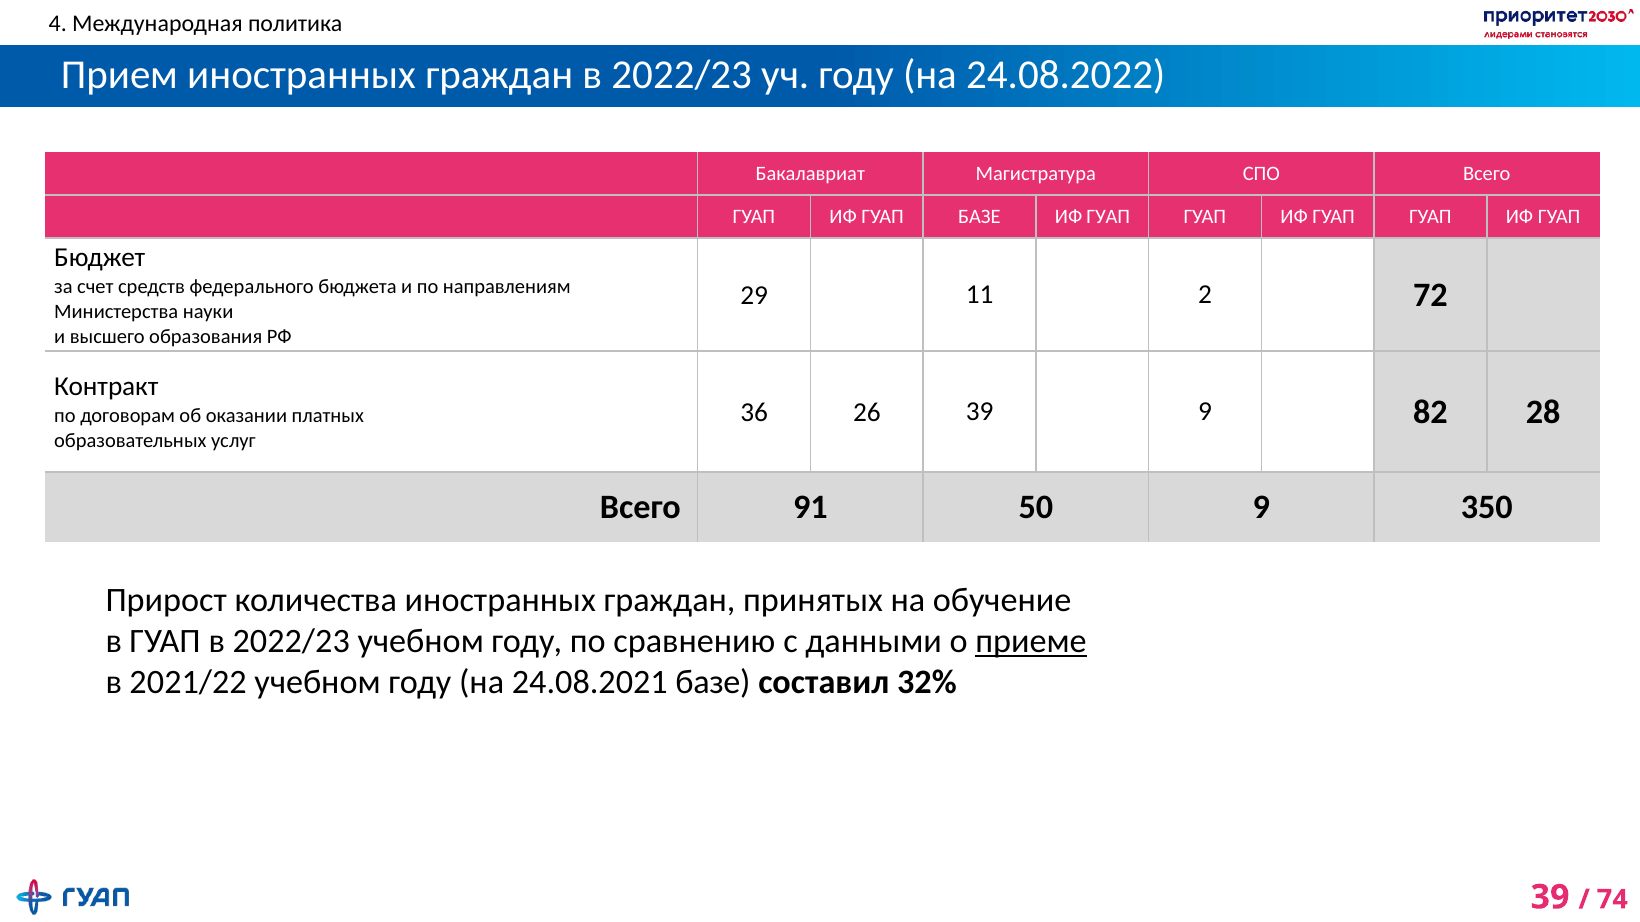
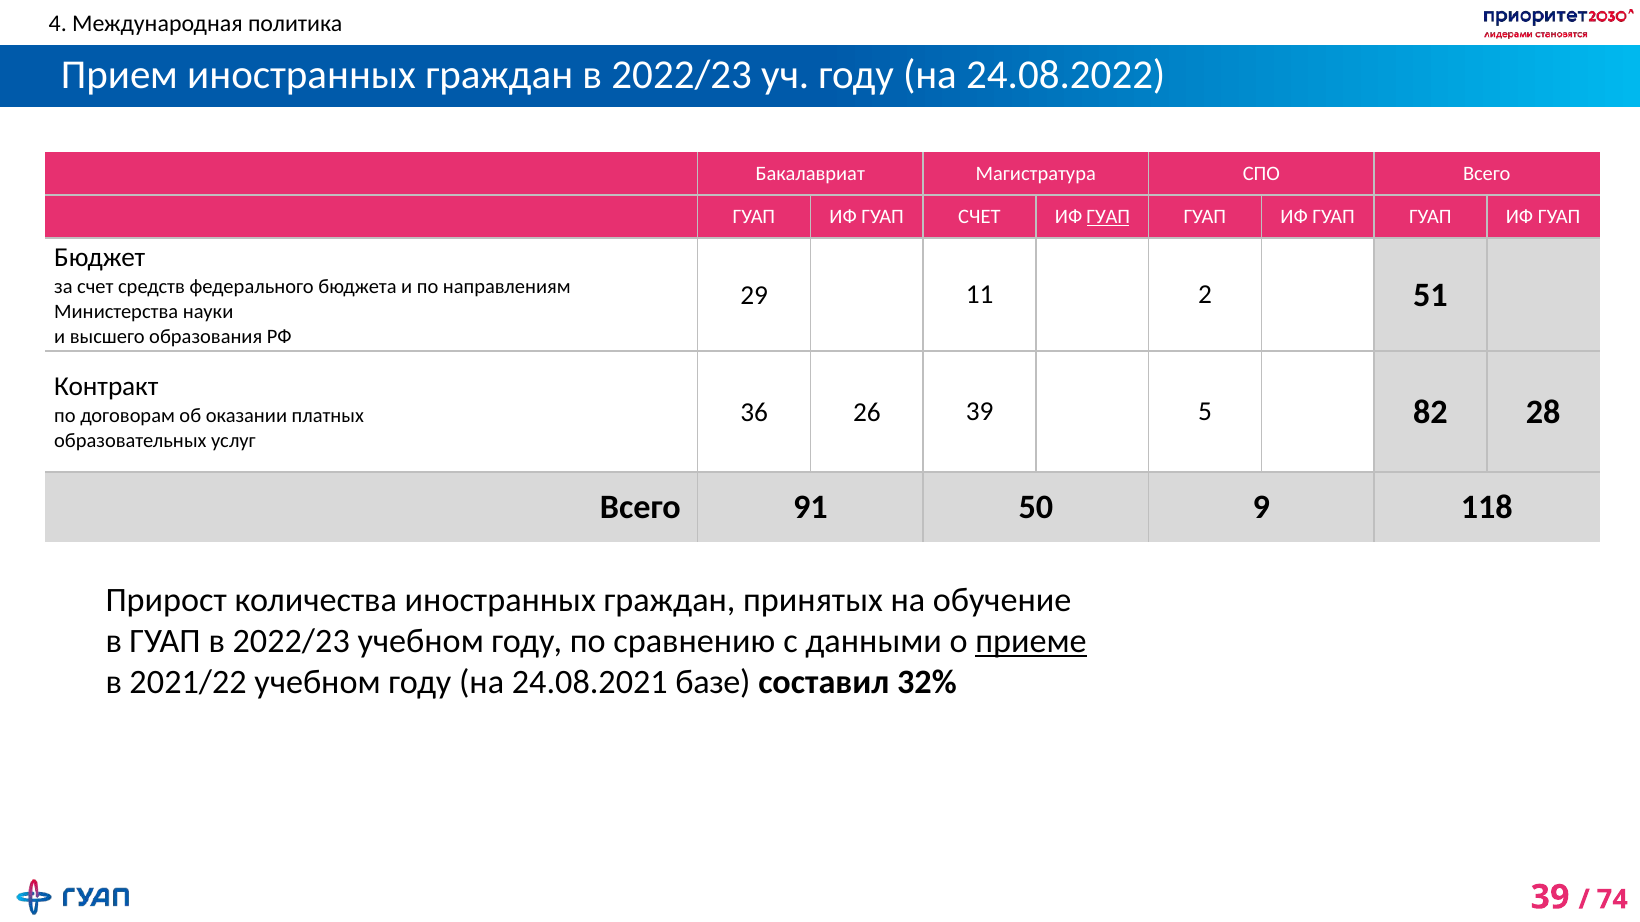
ГУАП БАЗЕ: БАЗЕ -> СЧЕТ
ГУАП at (1108, 217) underline: none -> present
72: 72 -> 51
39 9: 9 -> 5
350: 350 -> 118
